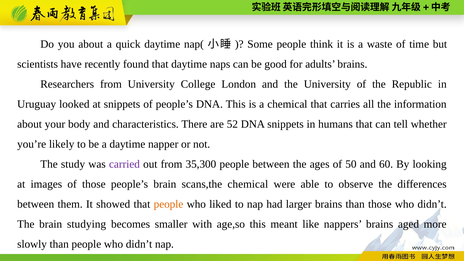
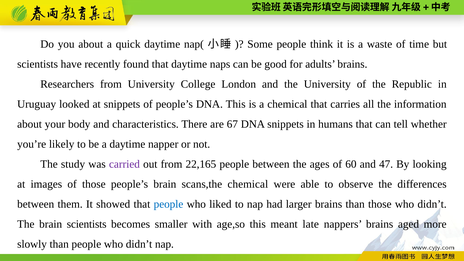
52: 52 -> 67
35,300: 35,300 -> 22,165
50: 50 -> 60
60: 60 -> 47
people at (168, 204) colour: orange -> blue
brain studying: studying -> scientists
like: like -> late
